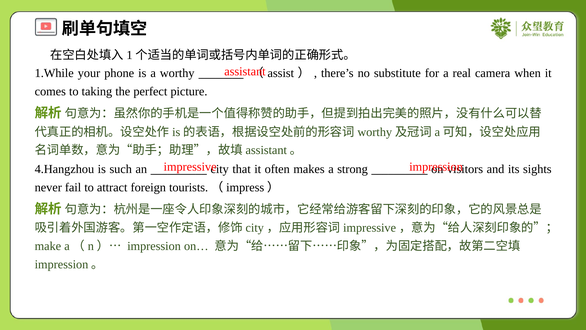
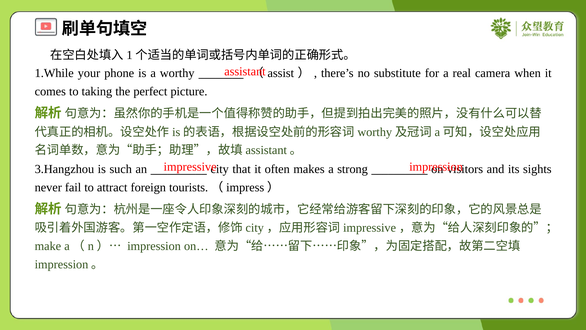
4.Hangzhou: 4.Hangzhou -> 3.Hangzhou
